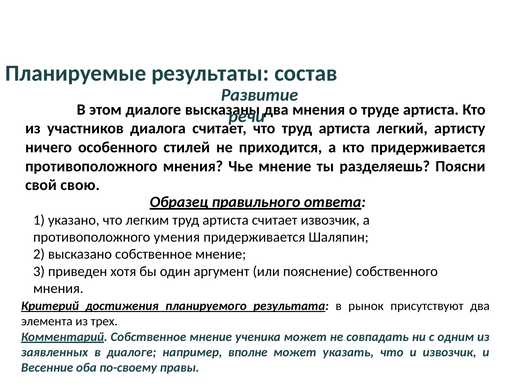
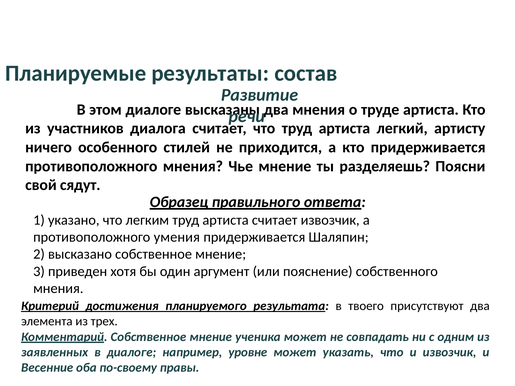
свою: свою -> сядут
рынок: рынок -> твоего
вполне: вполне -> уровне
